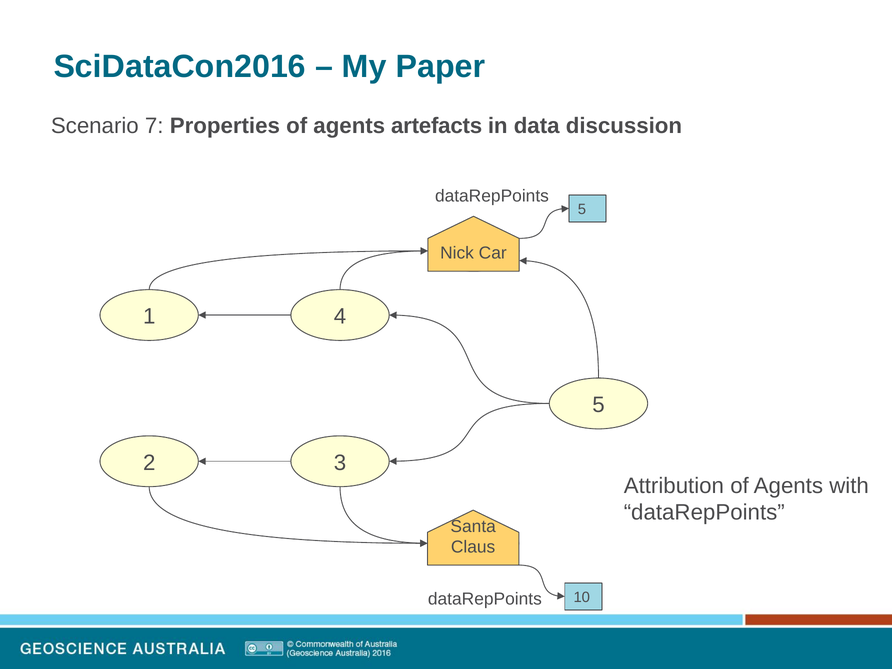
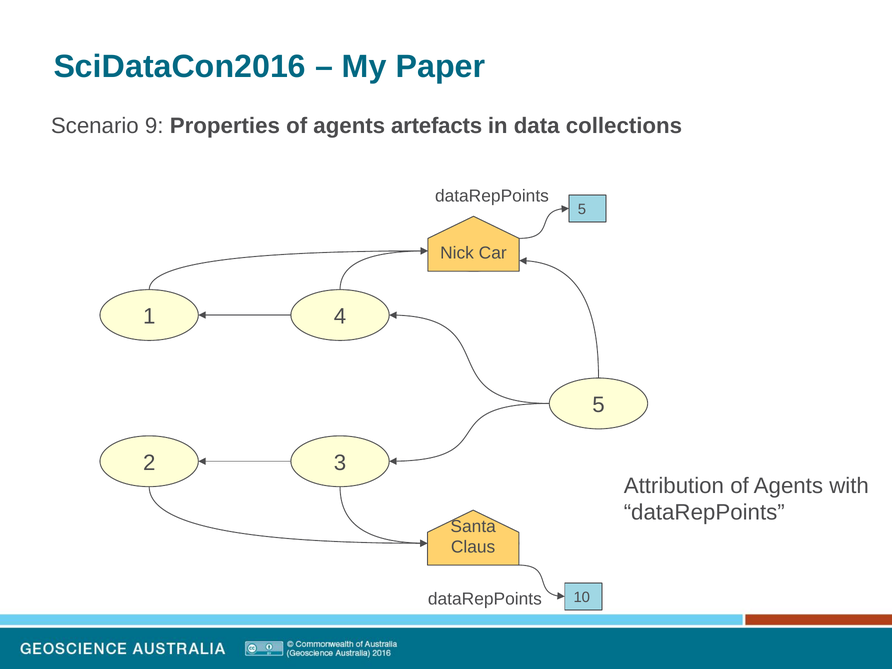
7: 7 -> 9
discussion: discussion -> collections
